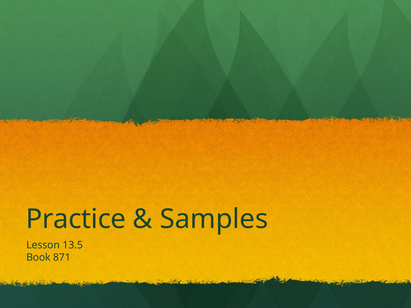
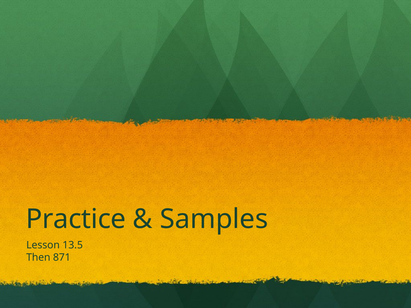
Book: Book -> Then
